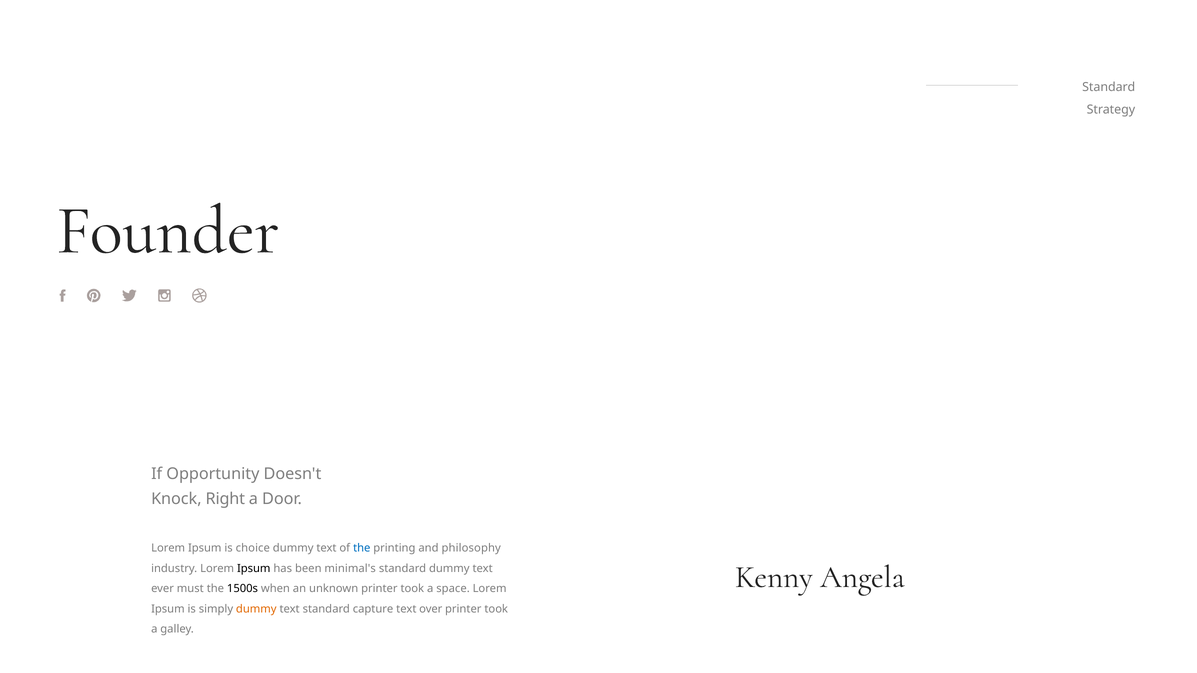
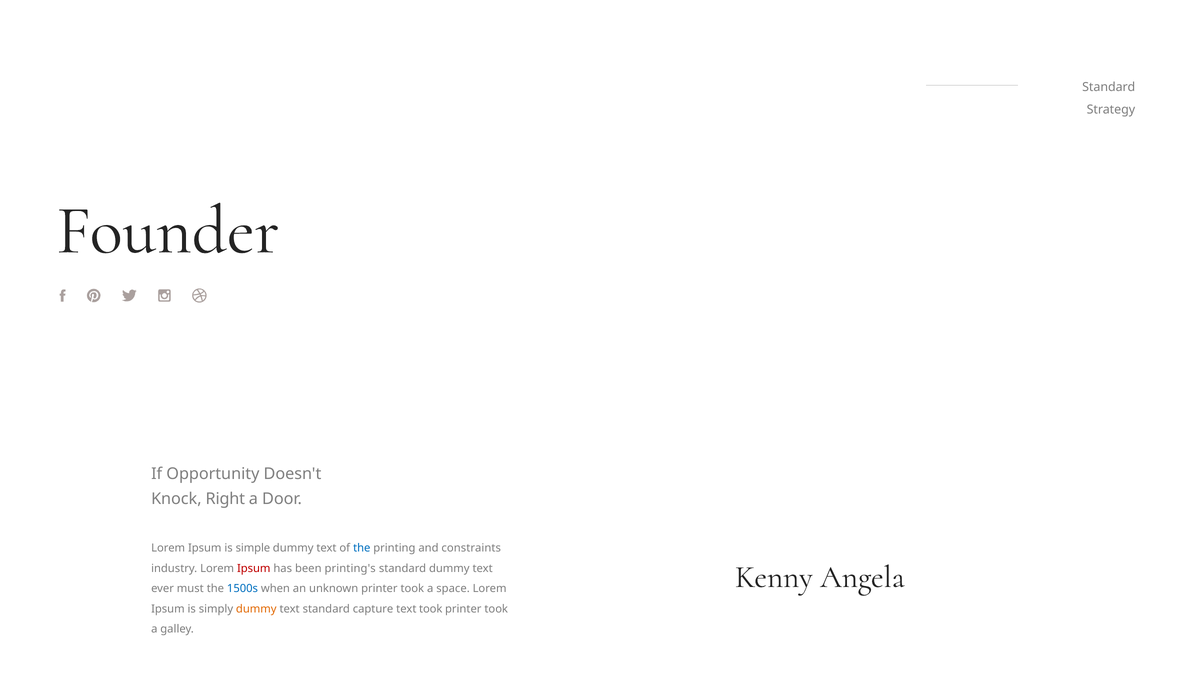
choice: choice -> simple
philosophy: philosophy -> constraints
Ipsum at (254, 569) colour: black -> red
minimal's: minimal's -> printing's
1500s colour: black -> blue
text over: over -> took
